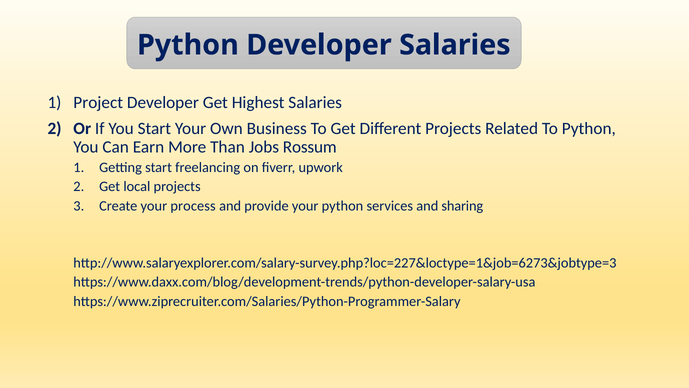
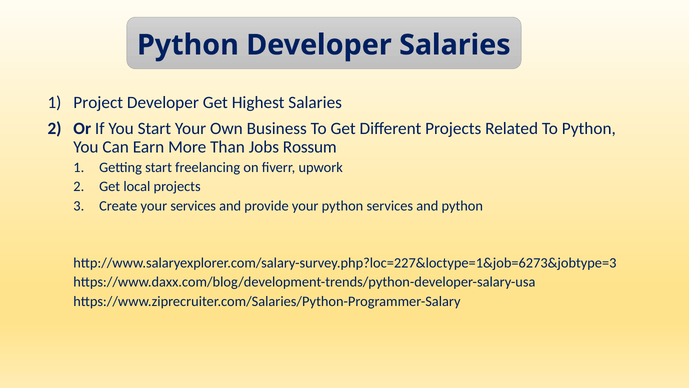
your process: process -> services
and sharing: sharing -> python
